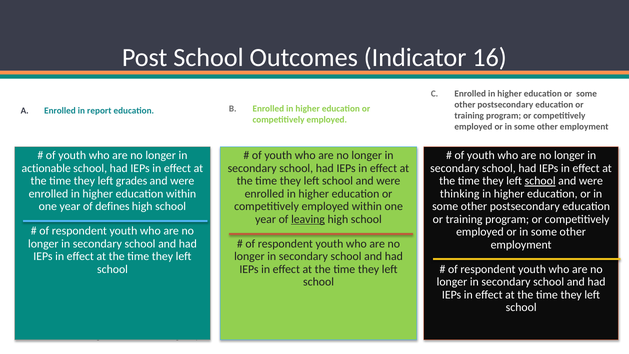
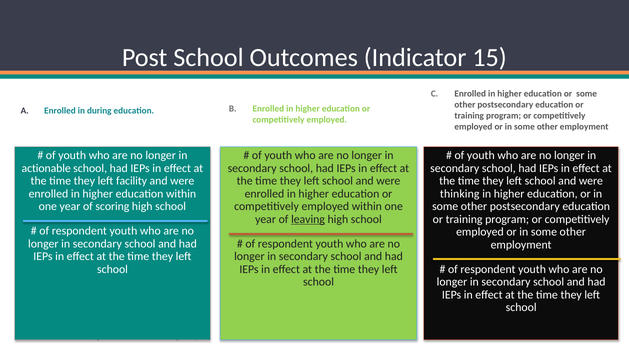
16: 16 -> 15
report: report -> during
grades: grades -> facility
school at (540, 181) underline: present -> none
defines: defines -> scoring
